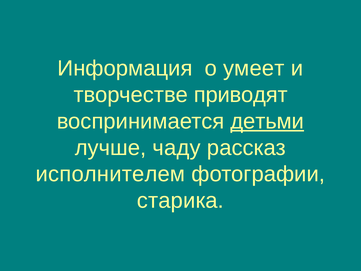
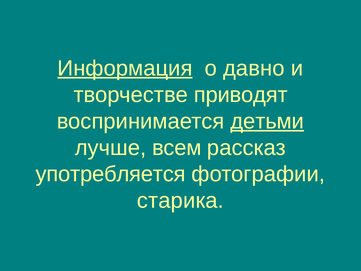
Информация underline: none -> present
умеет: умеет -> давно
чаду: чаду -> всем
исполнителем: исполнителем -> употребляется
